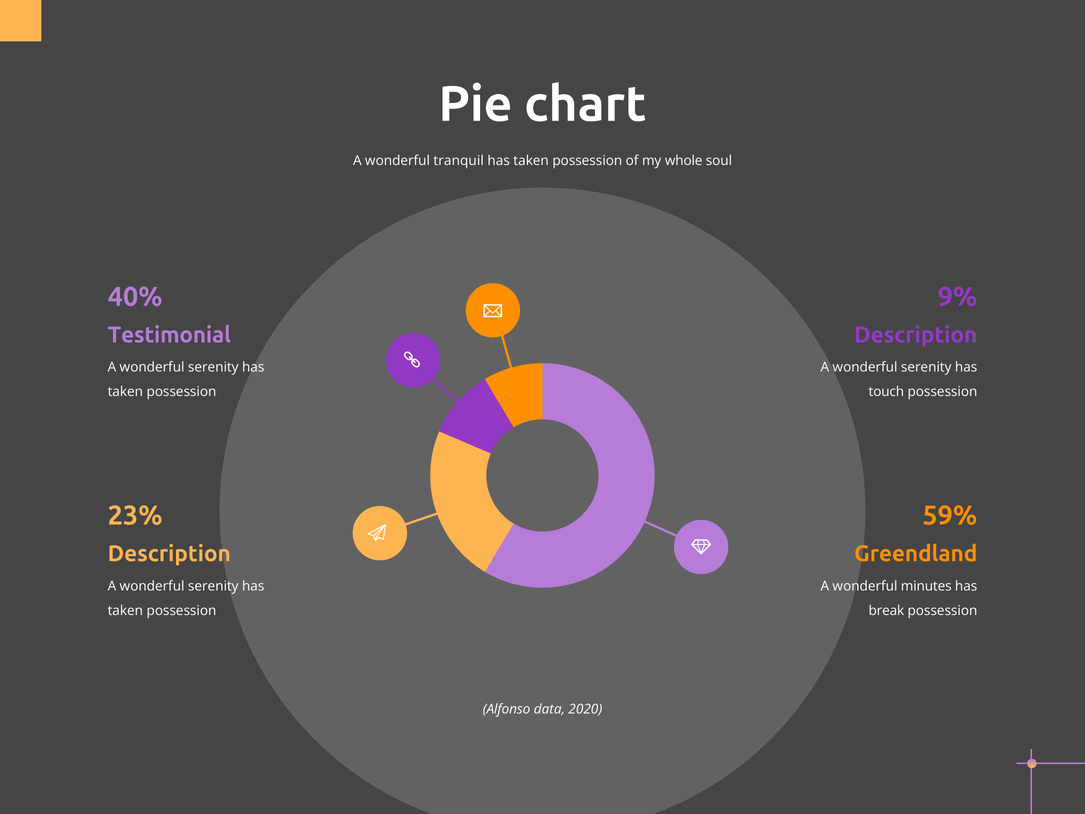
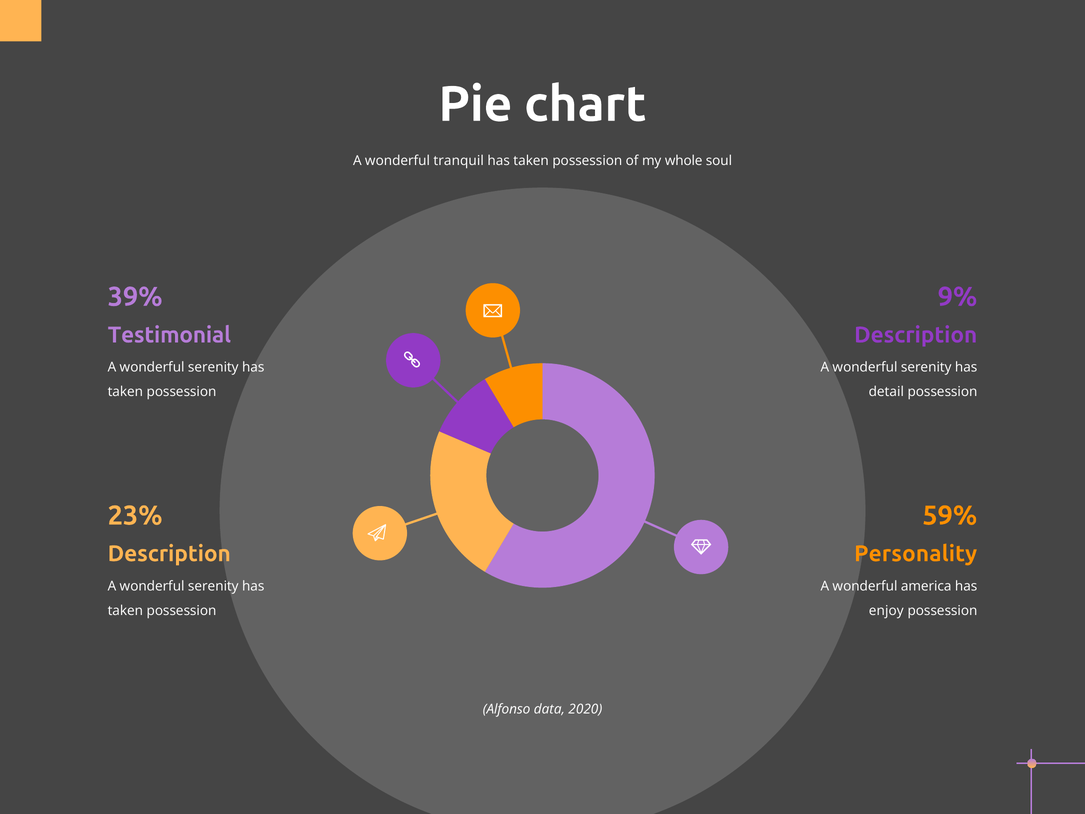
40%: 40% -> 39%
touch: touch -> detail
Greendland: Greendland -> Personality
minutes: minutes -> america
break: break -> enjoy
